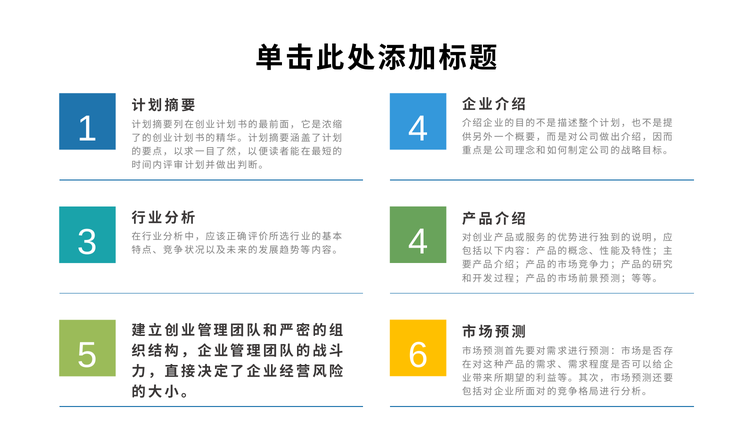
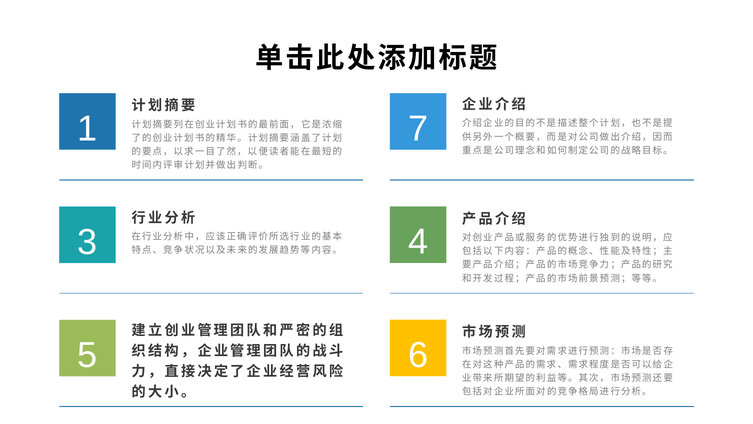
1 4: 4 -> 7
